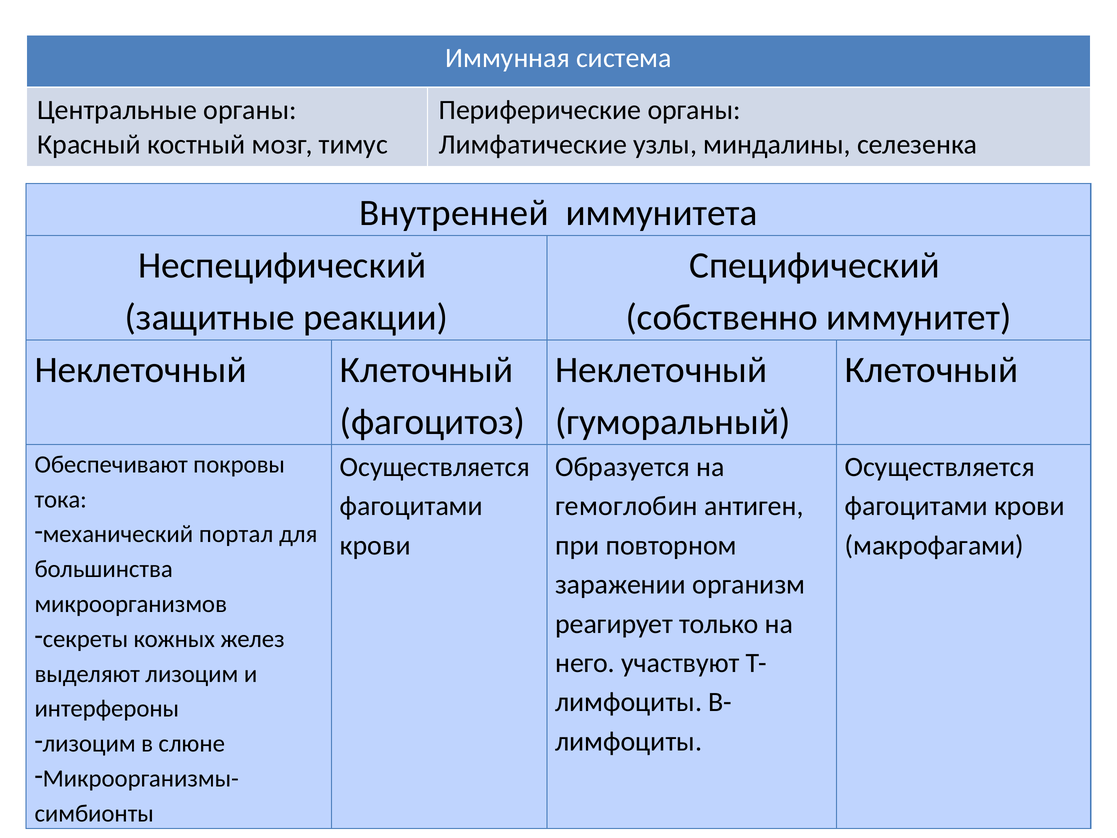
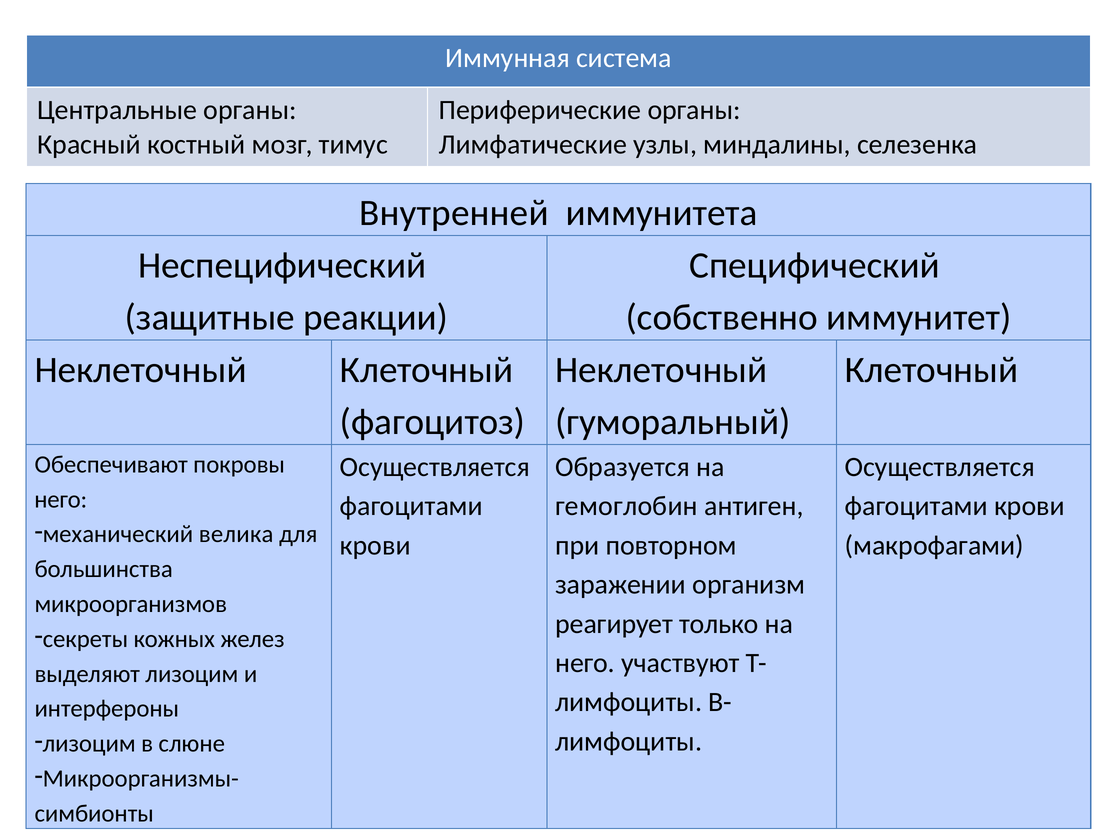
тока at (61, 499): тока -> него
портал: портал -> велика
